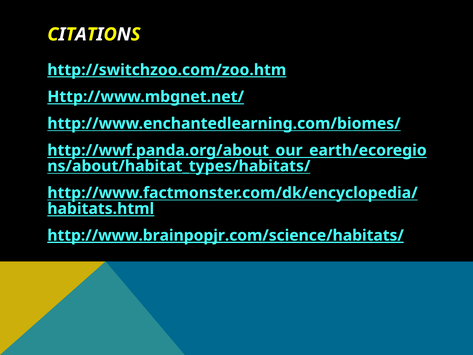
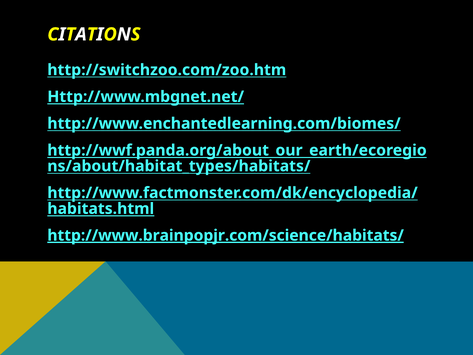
http://switchzoo.com/zoo.htm underline: present -> none
